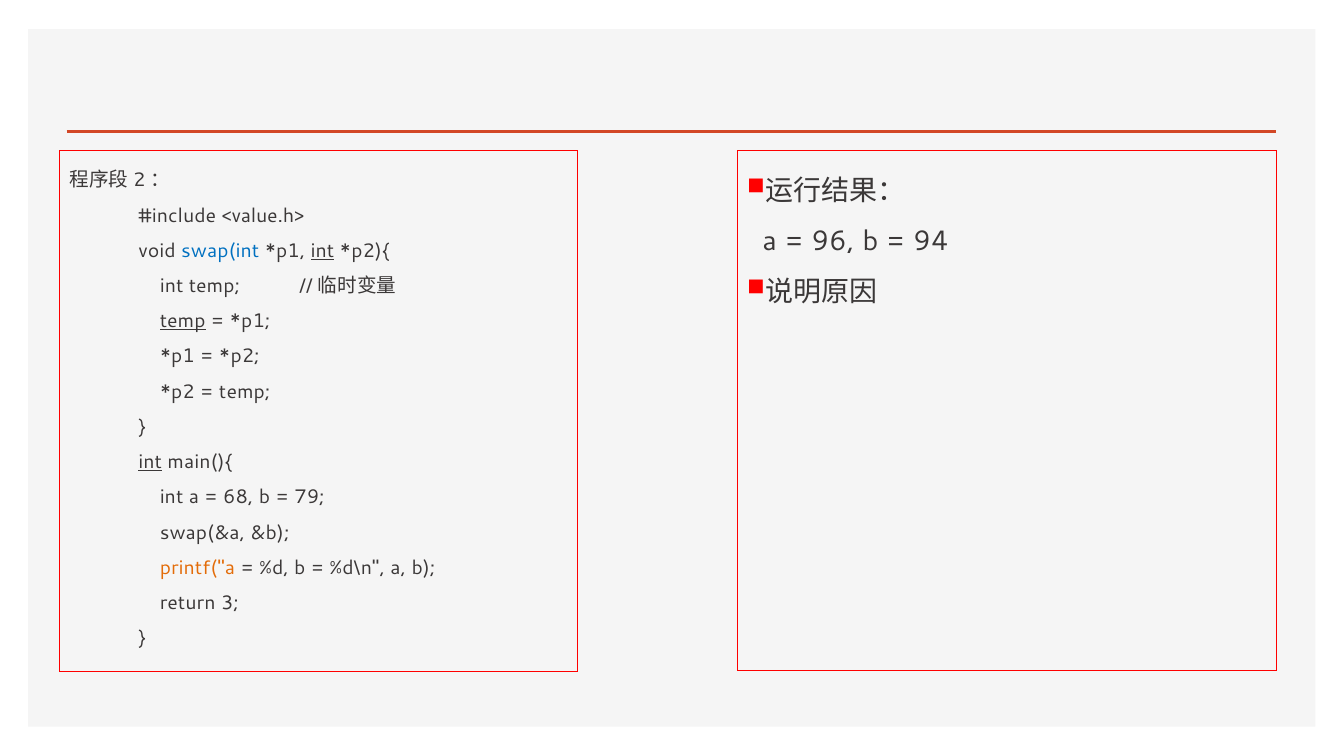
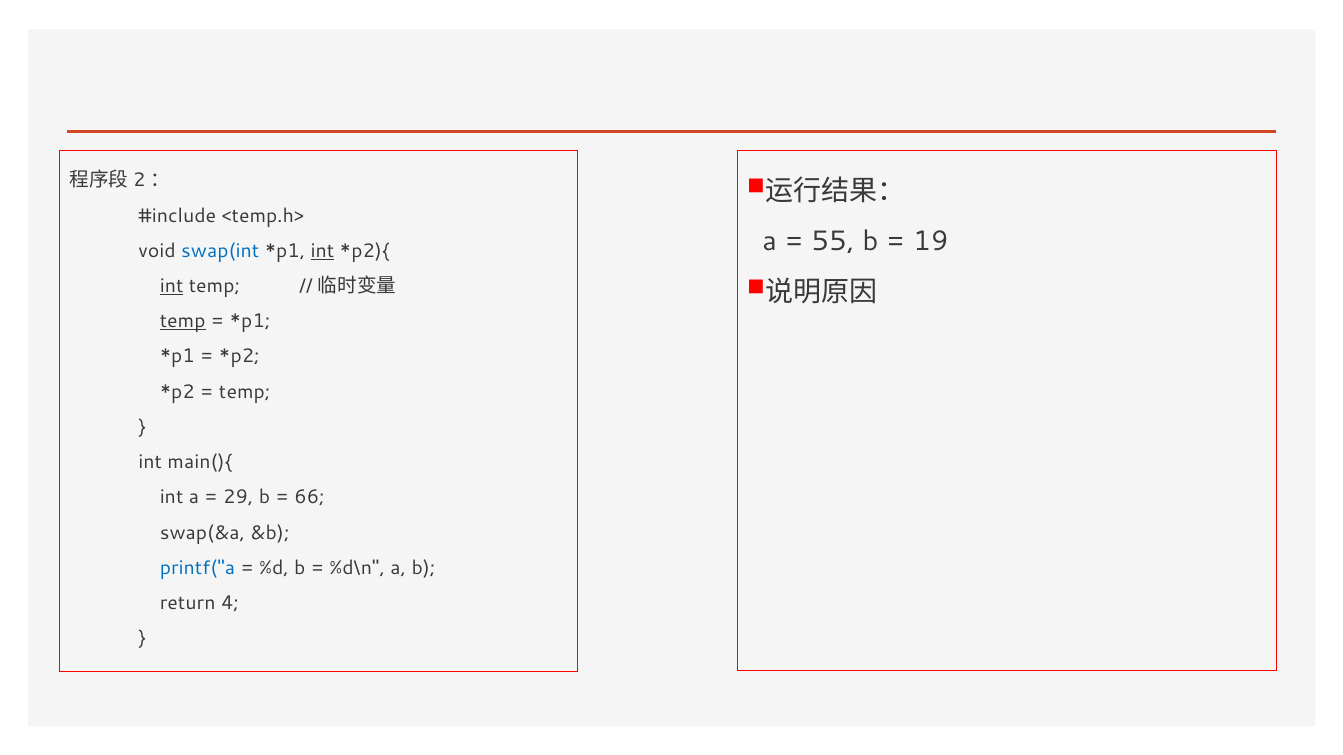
<value.h>: <value.h> -> <temp.h>
96: 96 -> 55
94: 94 -> 19
int at (172, 286) underline: none -> present
int at (150, 462) underline: present -> none
68: 68 -> 29
79: 79 -> 66
printf("a colour: orange -> blue
3: 3 -> 4
